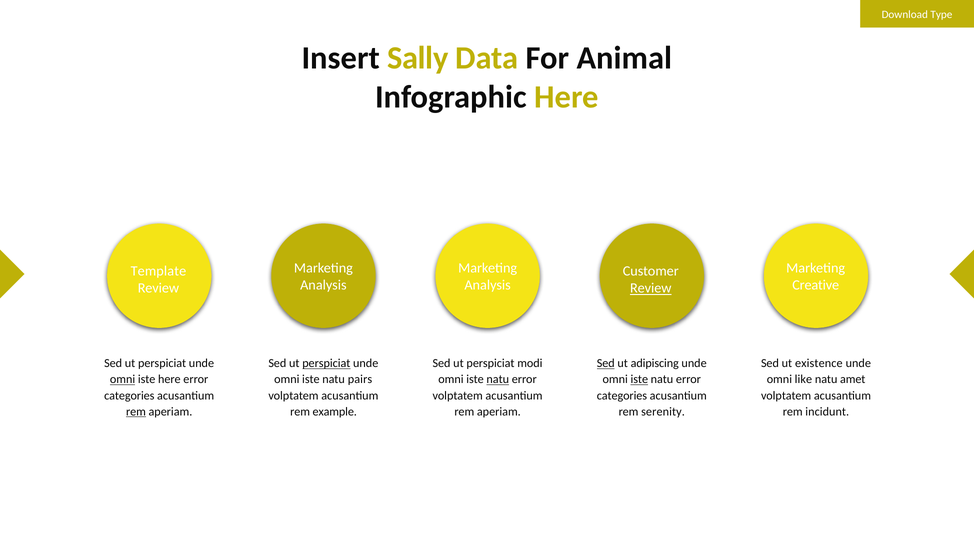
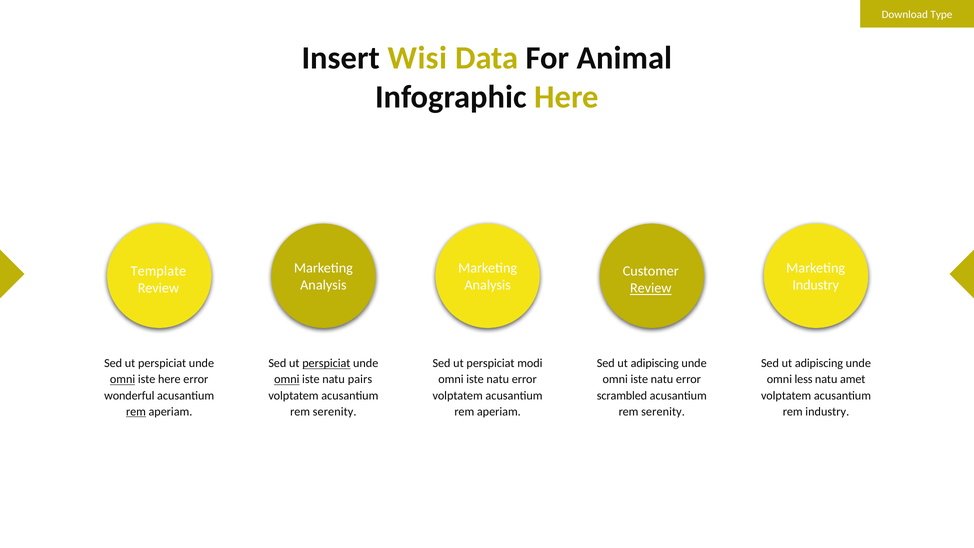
Sally: Sally -> Wisi
Creative at (816, 285): Creative -> Industry
Sed at (606, 363) underline: present -> none
existence at (819, 363): existence -> adipiscing
omni at (287, 379) underline: none -> present
natu at (498, 379) underline: present -> none
iste at (639, 379) underline: present -> none
like: like -> less
categories at (129, 395): categories -> wonderful
categories at (622, 395): categories -> scrambled
example at (335, 411): example -> serenity
rem incidunt: incidunt -> industry
